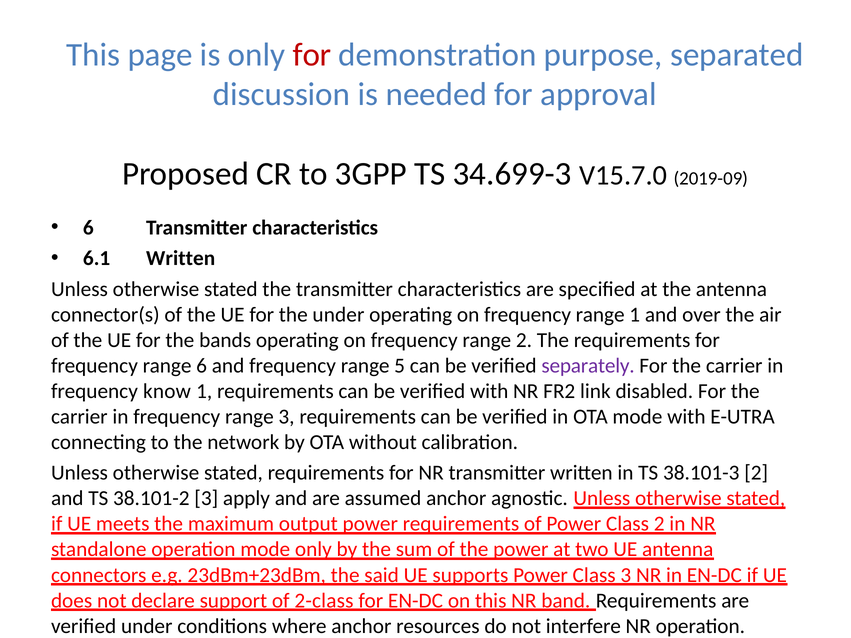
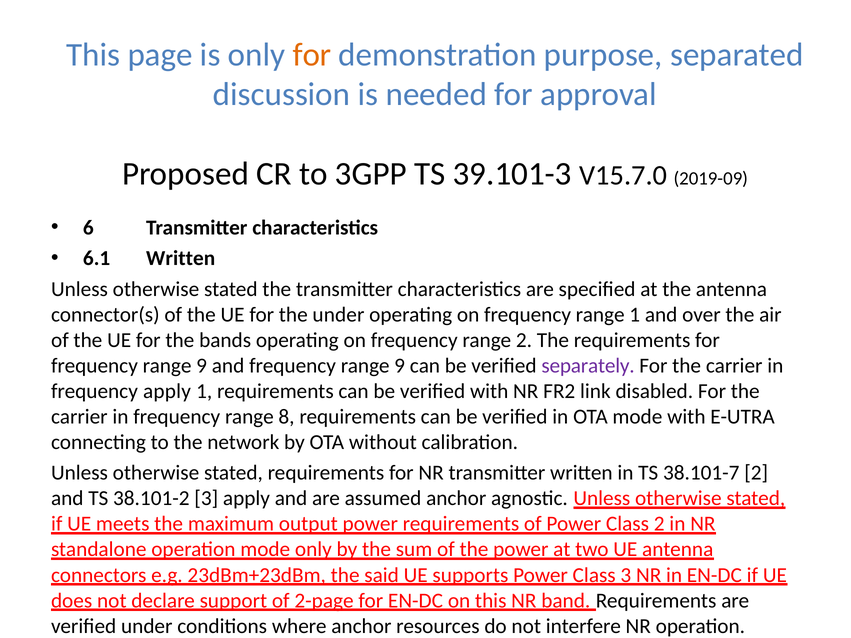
for at (312, 55) colour: red -> orange
34.699-3: 34.699-3 -> 39.101-3
6 at (202, 366): 6 -> 9
and frequency range 5: 5 -> 9
frequency know: know -> apply
range 3: 3 -> 8
38.101-3: 38.101-3 -> 38.101-7
2-class: 2-class -> 2-page
